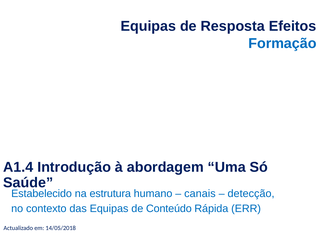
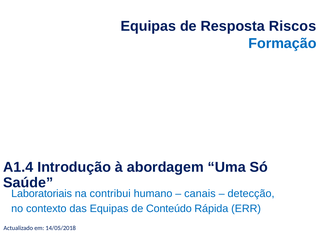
Efeitos: Efeitos -> Riscos
Estabelecido: Estabelecido -> Laboratoriais
estrutura: estrutura -> contribui
